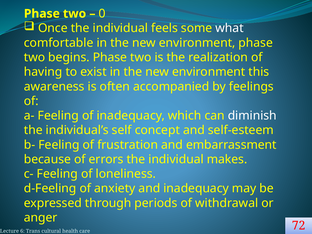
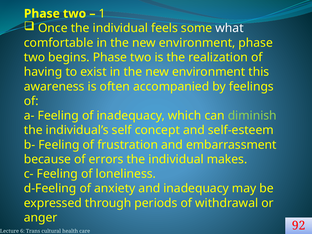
0: 0 -> 1
diminish colour: white -> light green
72: 72 -> 92
